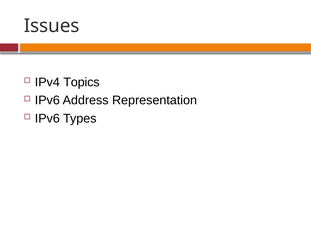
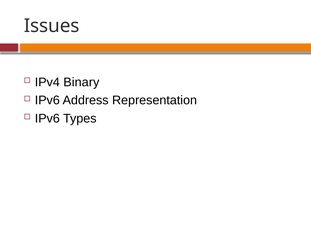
Topics: Topics -> Binary
